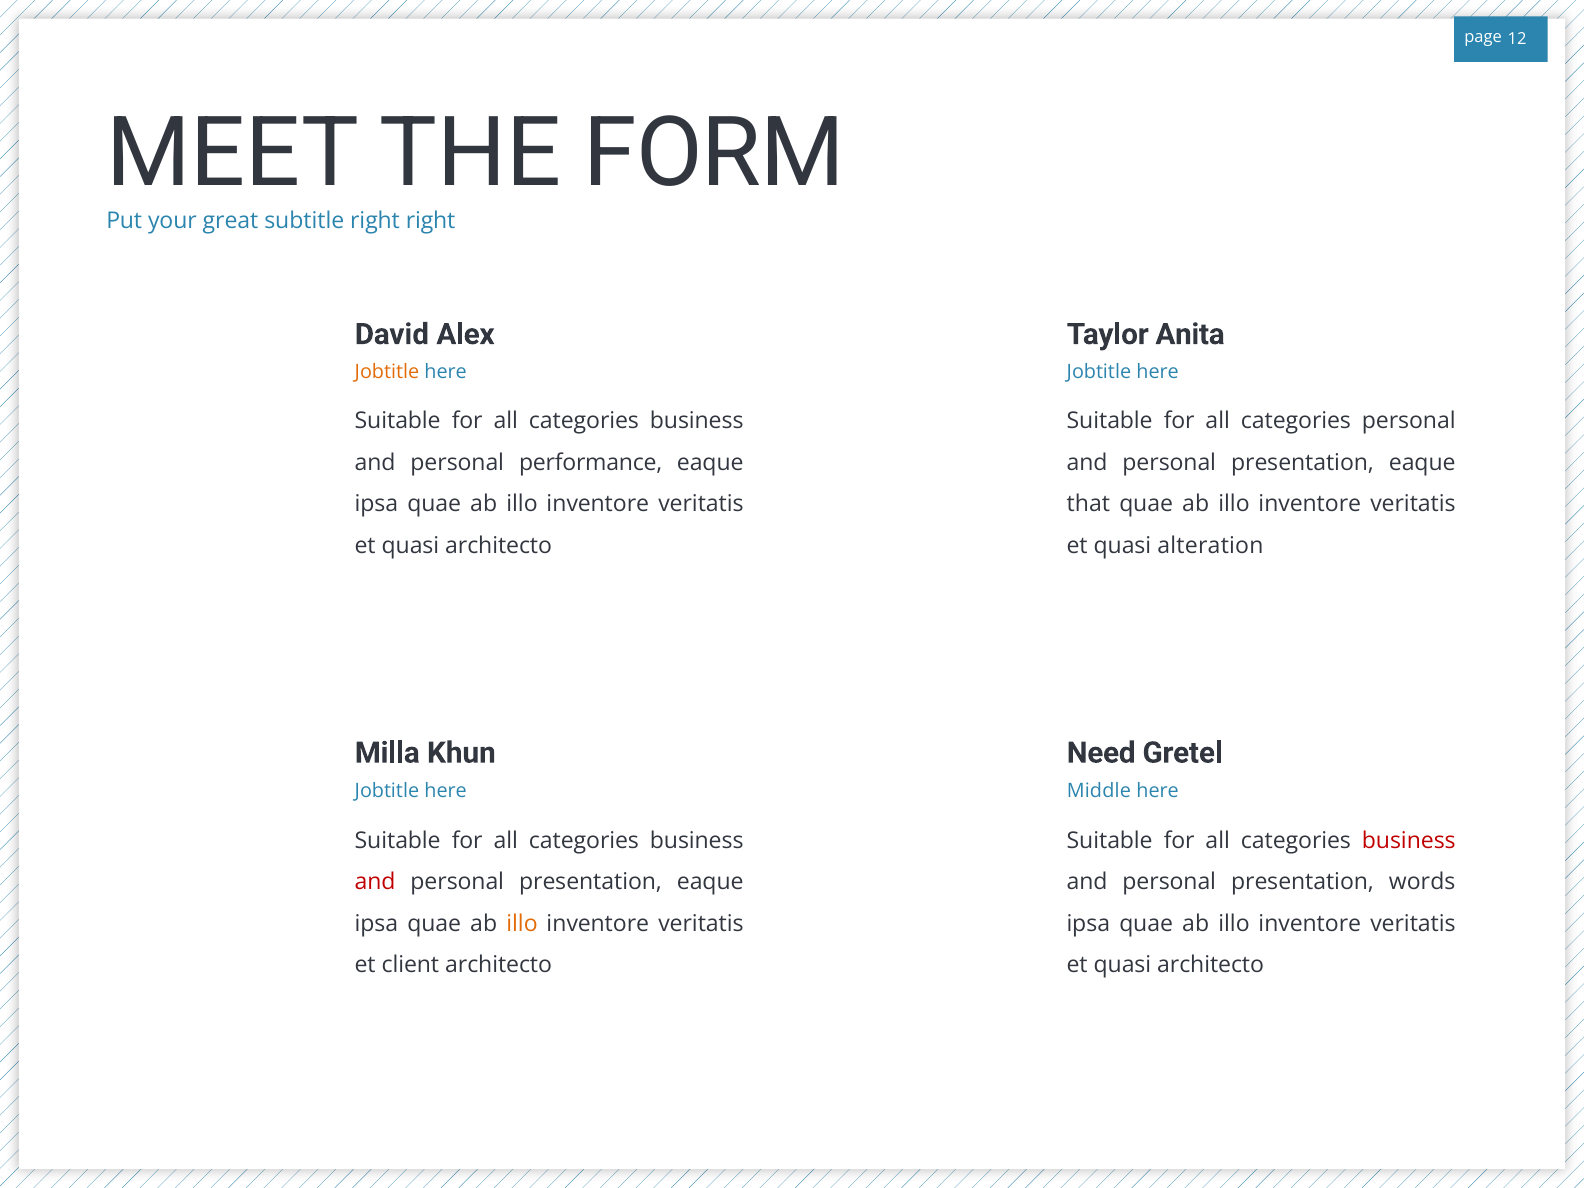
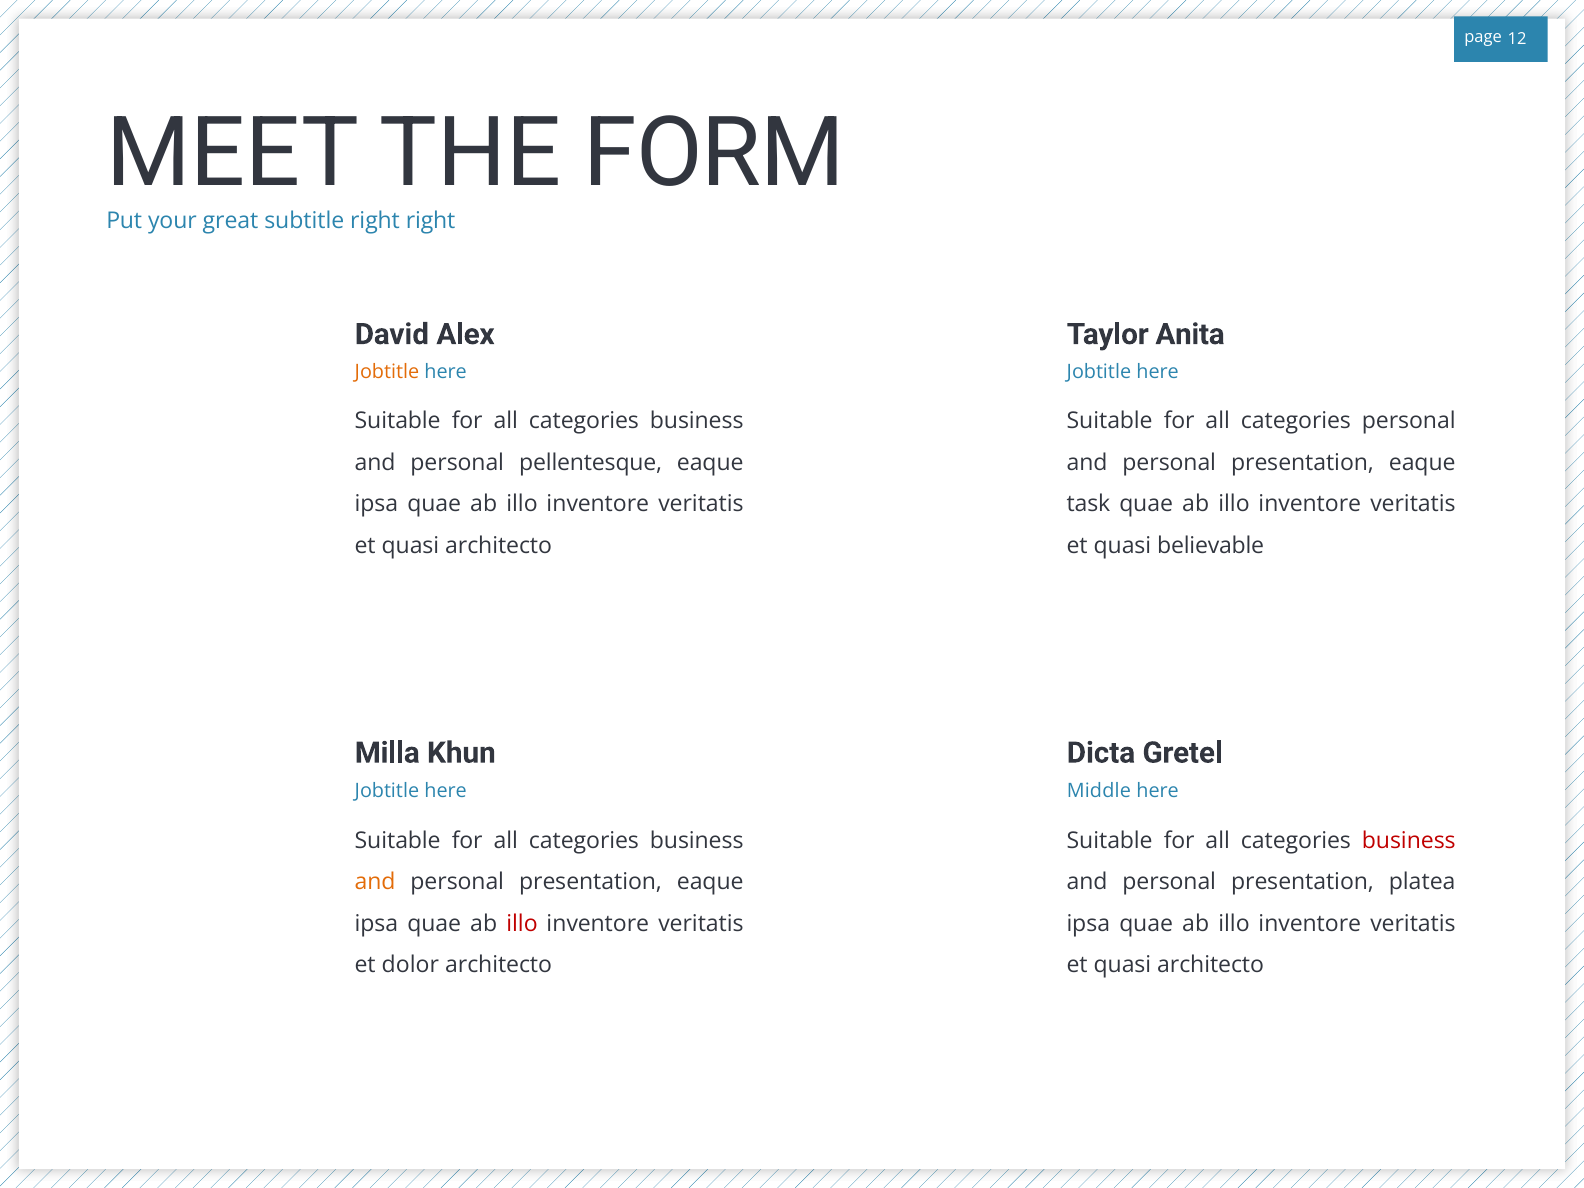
performance: performance -> pellentesque
that: that -> task
alteration: alteration -> believable
Need: Need -> Dicta
and at (375, 882) colour: red -> orange
words: words -> platea
illo at (522, 924) colour: orange -> red
client: client -> dolor
